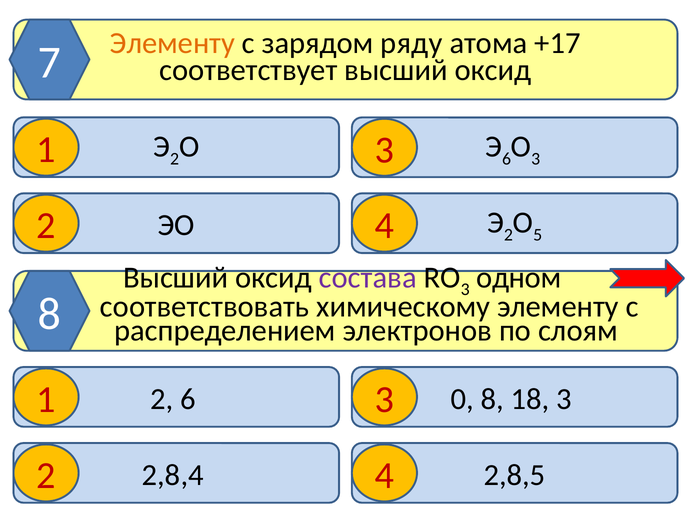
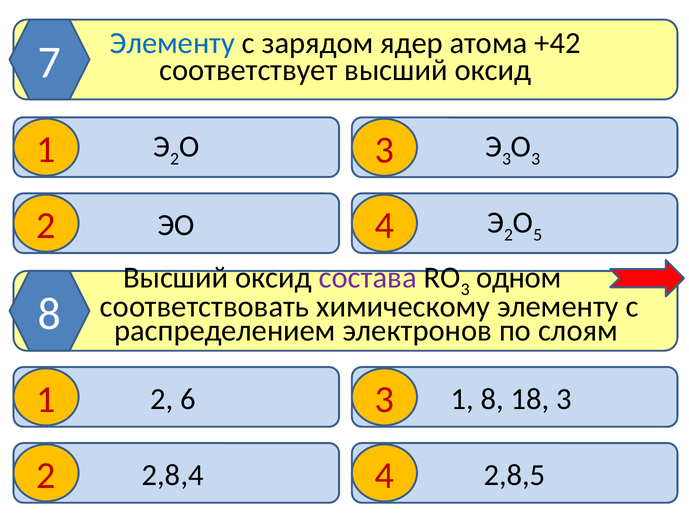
Элементу at (172, 43) colour: orange -> blue
ряду: ряду -> ядер
+17: +17 -> +42
6 at (507, 159): 6 -> 3
6 0: 0 -> 1
